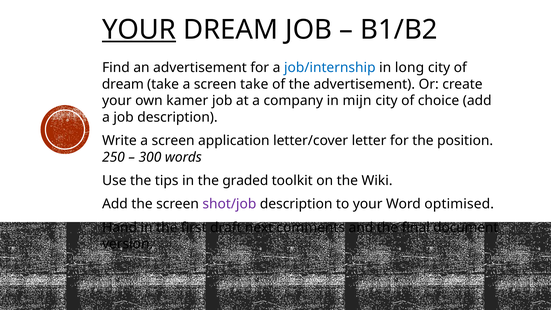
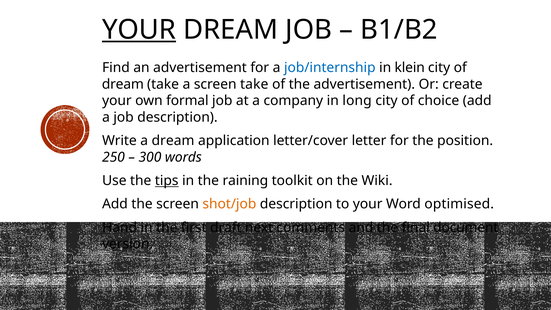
long: long -> klein
kamer: kamer -> formal
mijn: mijn -> long
Write a screen: screen -> dream
tips underline: none -> present
graded: graded -> raining
shot/job colour: purple -> orange
